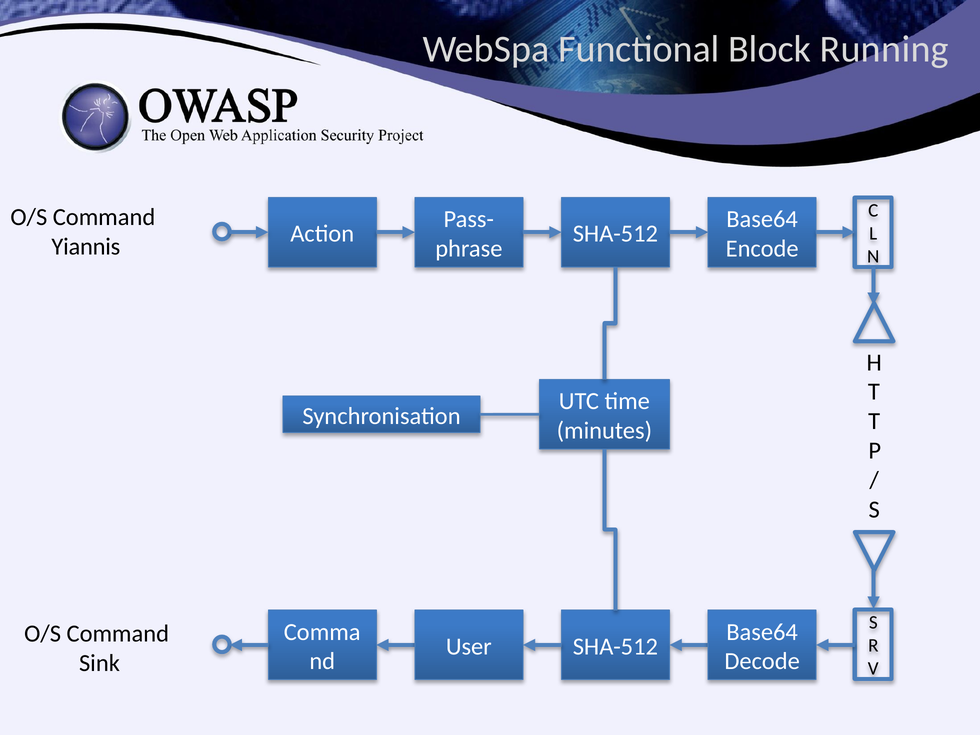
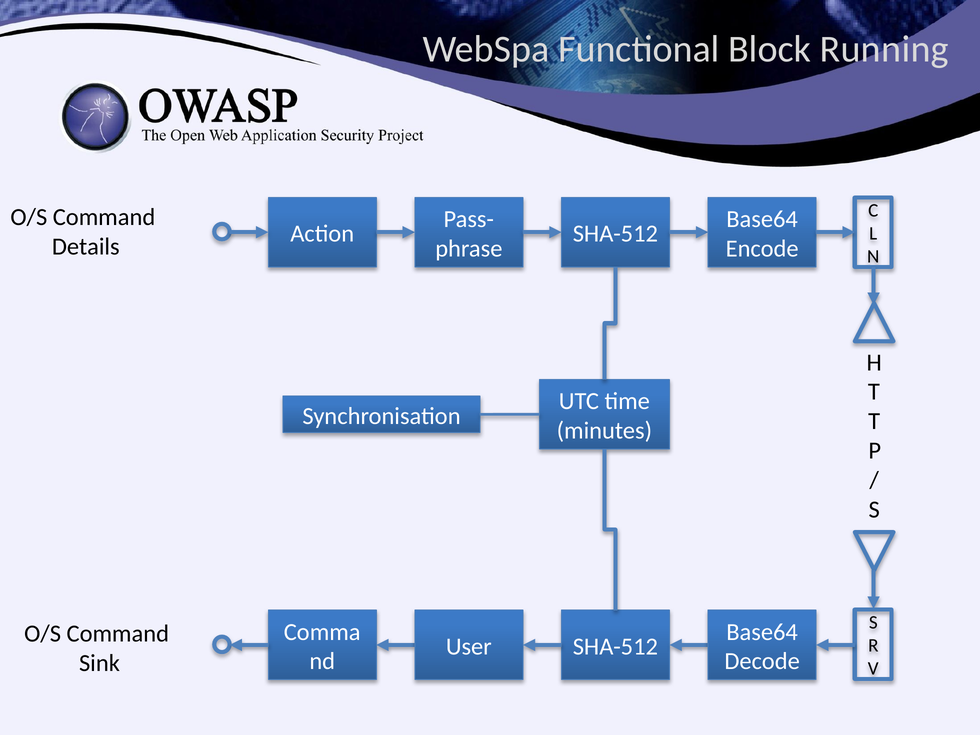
Yiannis: Yiannis -> Details
